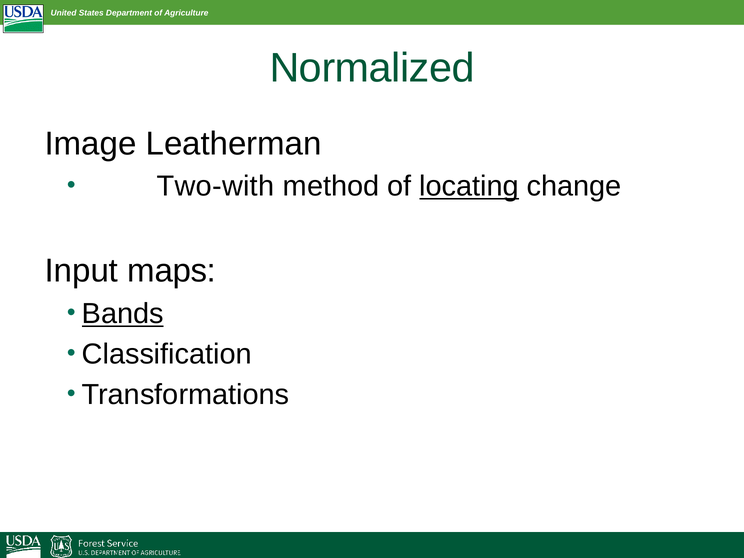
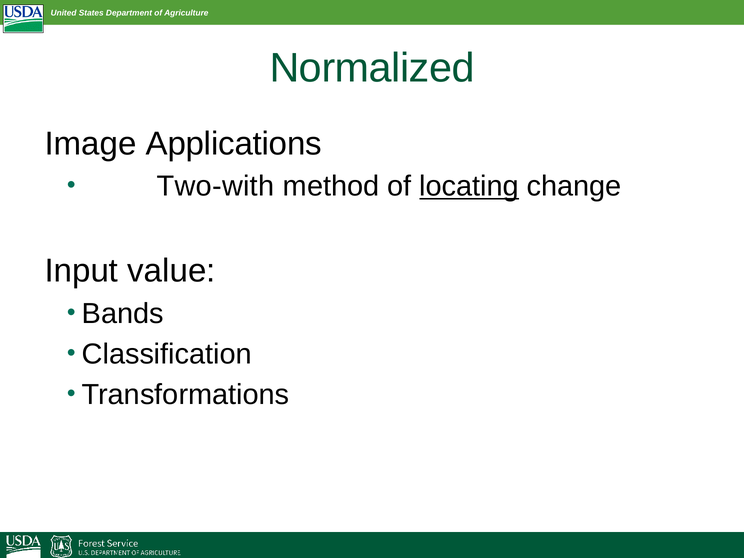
Leatherman: Leatherman -> Applications
maps: maps -> value
Bands underline: present -> none
